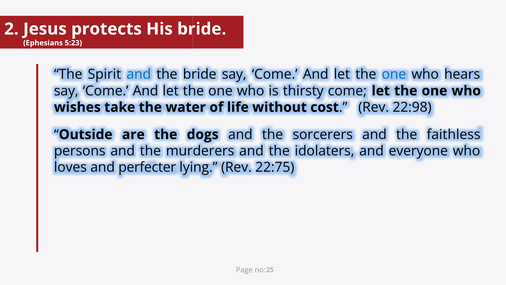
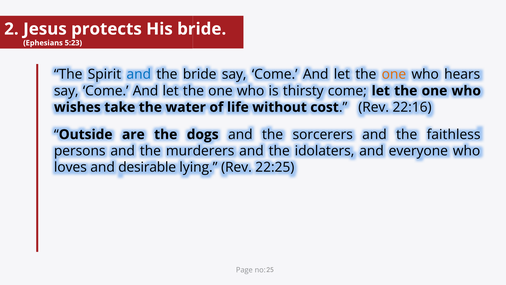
one at (394, 74) colour: blue -> orange
22:98: 22:98 -> 22:16
perfecter: perfecter -> desirable
22:75: 22:75 -> 22:25
